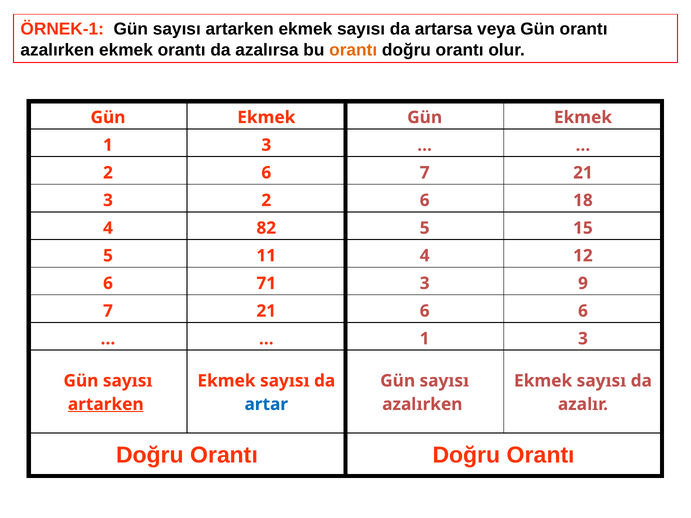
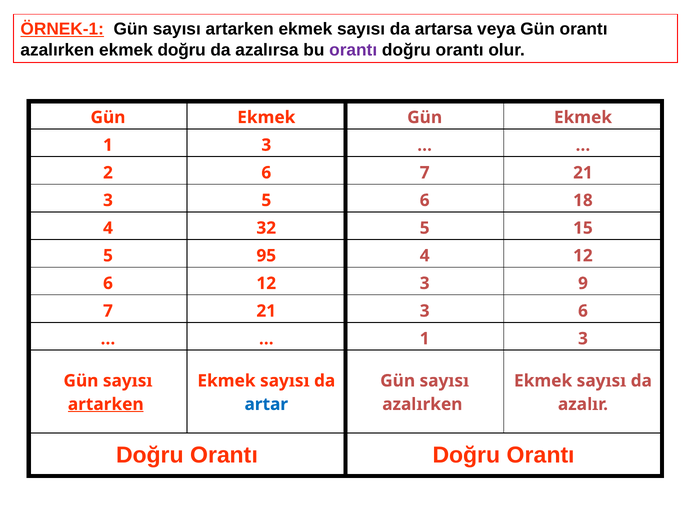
ÖRNEK-1 underline: none -> present
ekmek orantı: orantı -> doğru
orantı at (353, 50) colour: orange -> purple
3 2: 2 -> 5
82: 82 -> 32
11: 11 -> 95
6 71: 71 -> 12
6 at (425, 311): 6 -> 3
